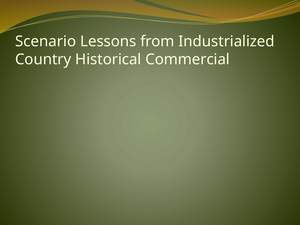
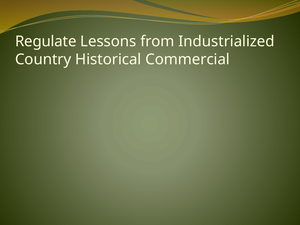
Scenario: Scenario -> Regulate
